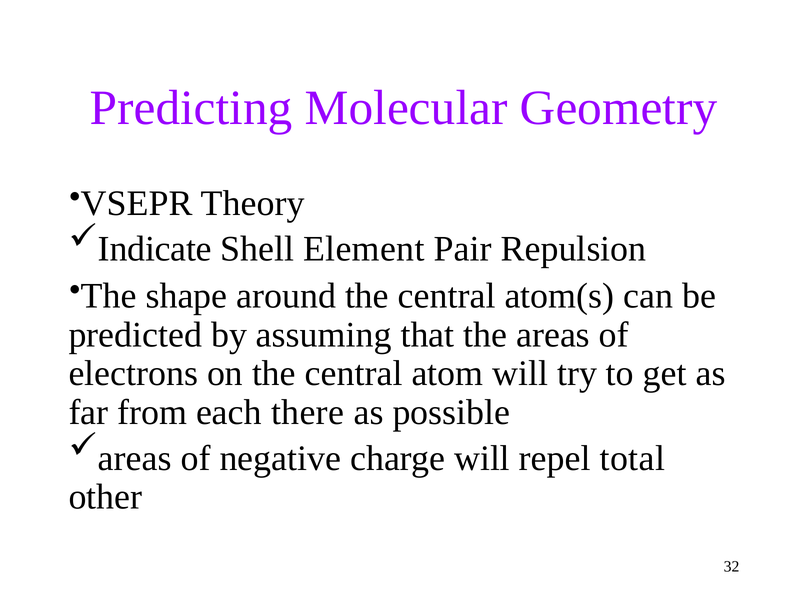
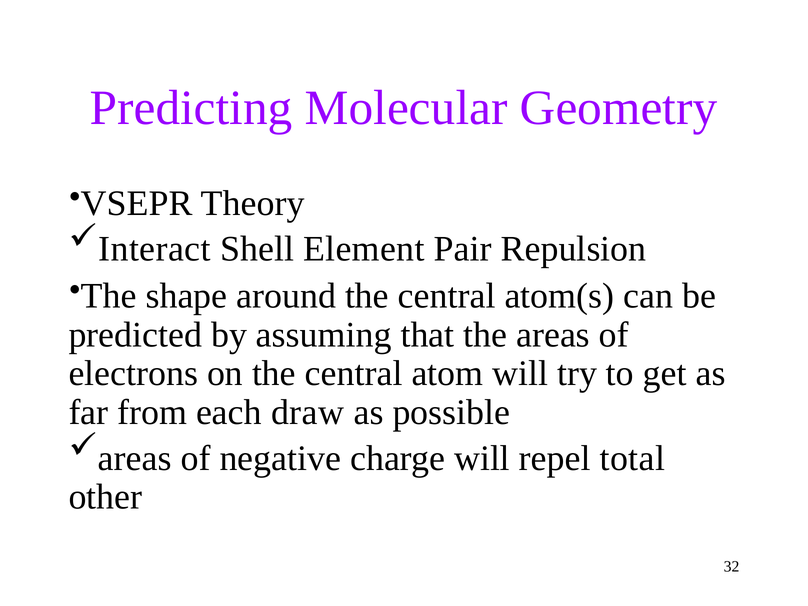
Indicate: Indicate -> Interact
there: there -> draw
